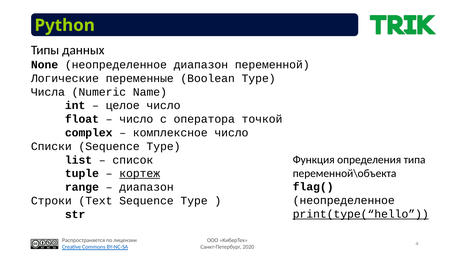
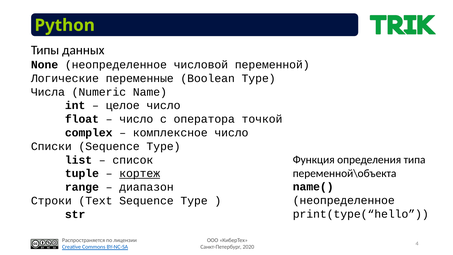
неопределенное диапазон: диапазон -> числовой
flag(: flag( -> name(
print(type(“hello underline: present -> none
